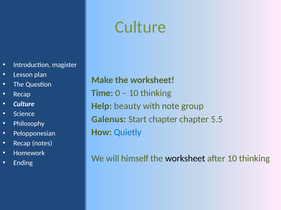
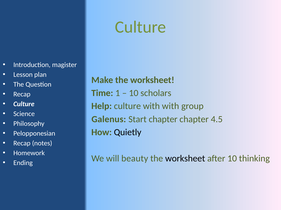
0: 0 -> 1
thinking at (156, 93): thinking -> scholars
Help beauty: beauty -> culture
with note: note -> with
5.5: 5.5 -> 4.5
Quietly colour: blue -> black
himself: himself -> beauty
